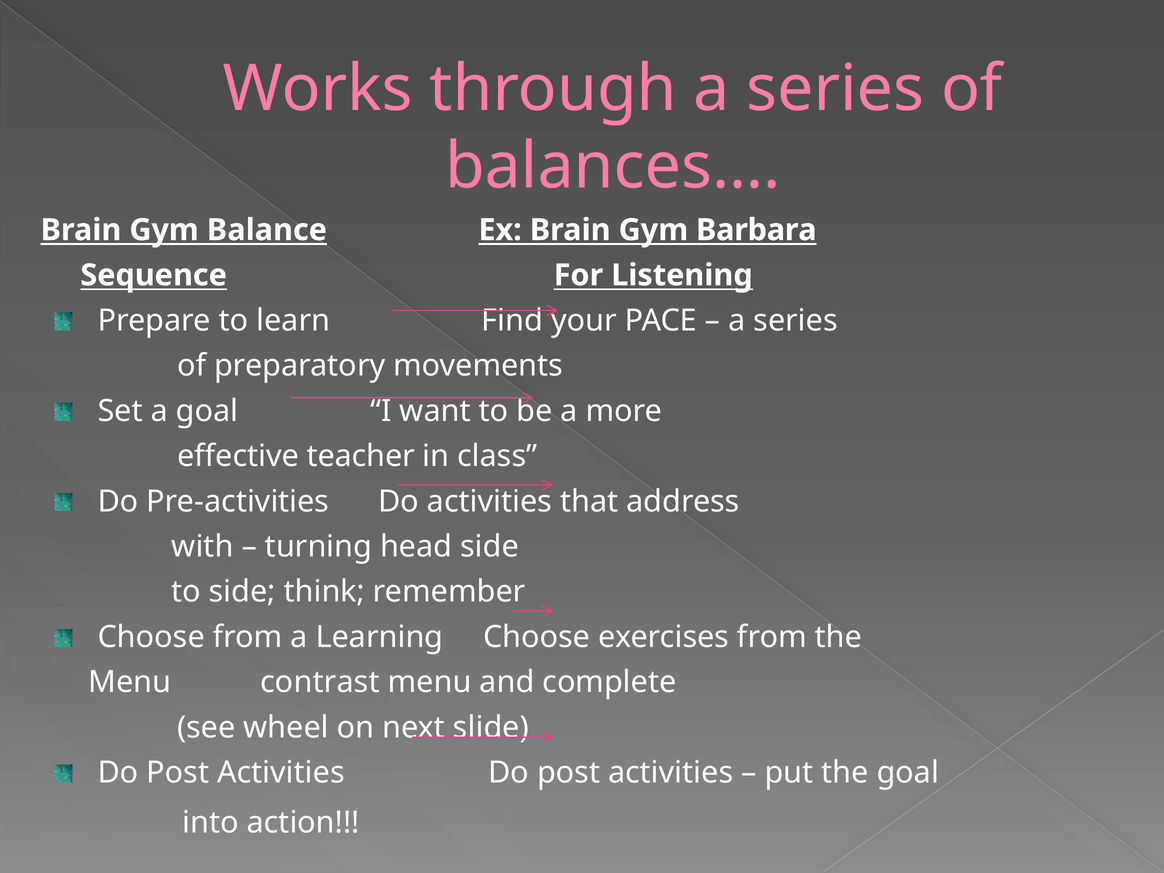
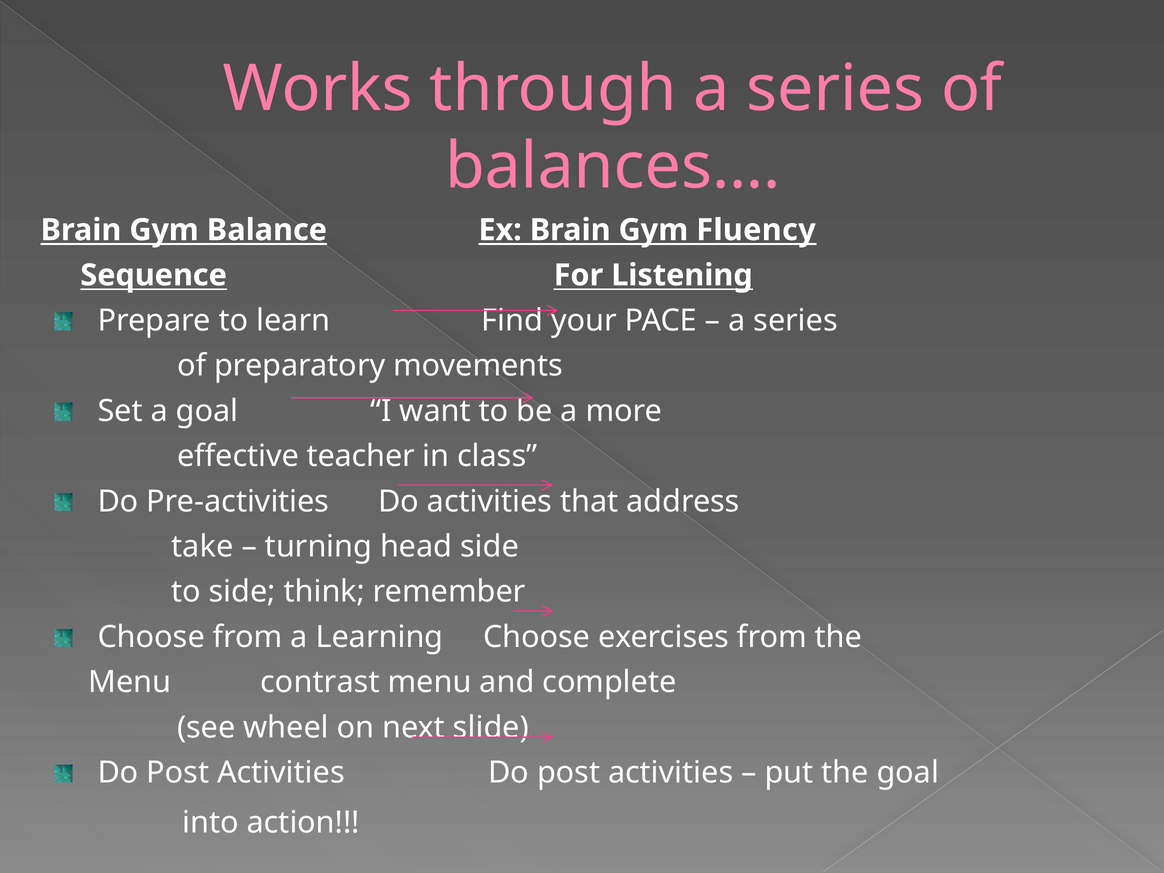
Barbara: Barbara -> Fluency
with: with -> take
